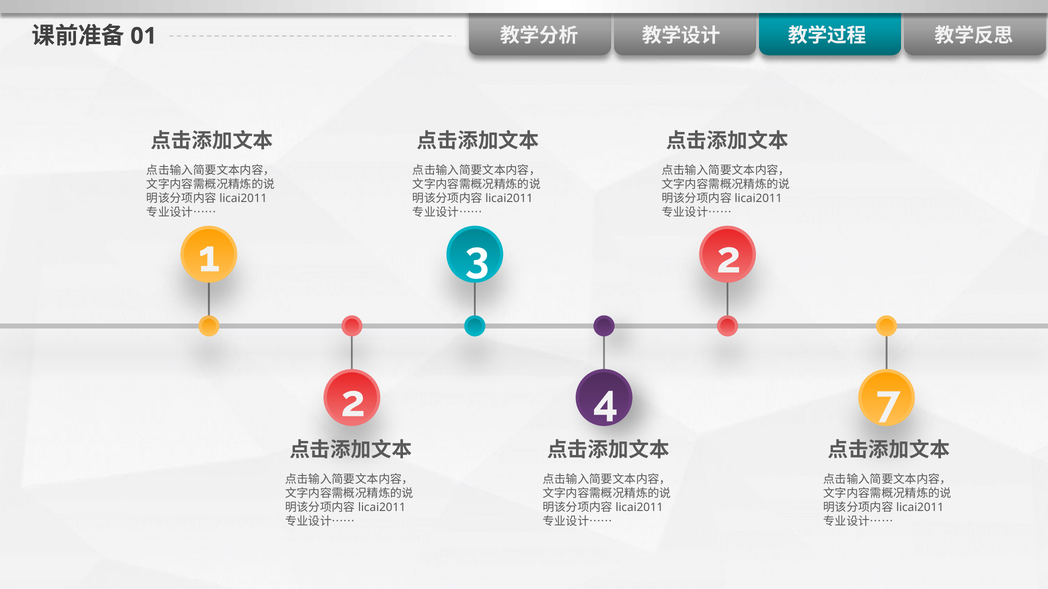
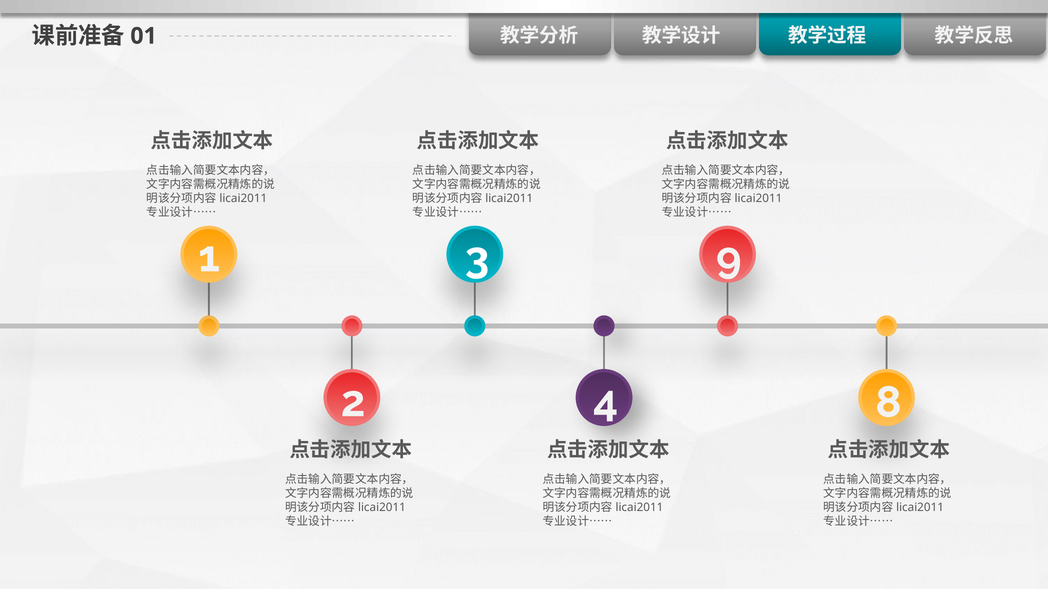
3 2: 2 -> 9
7: 7 -> 8
